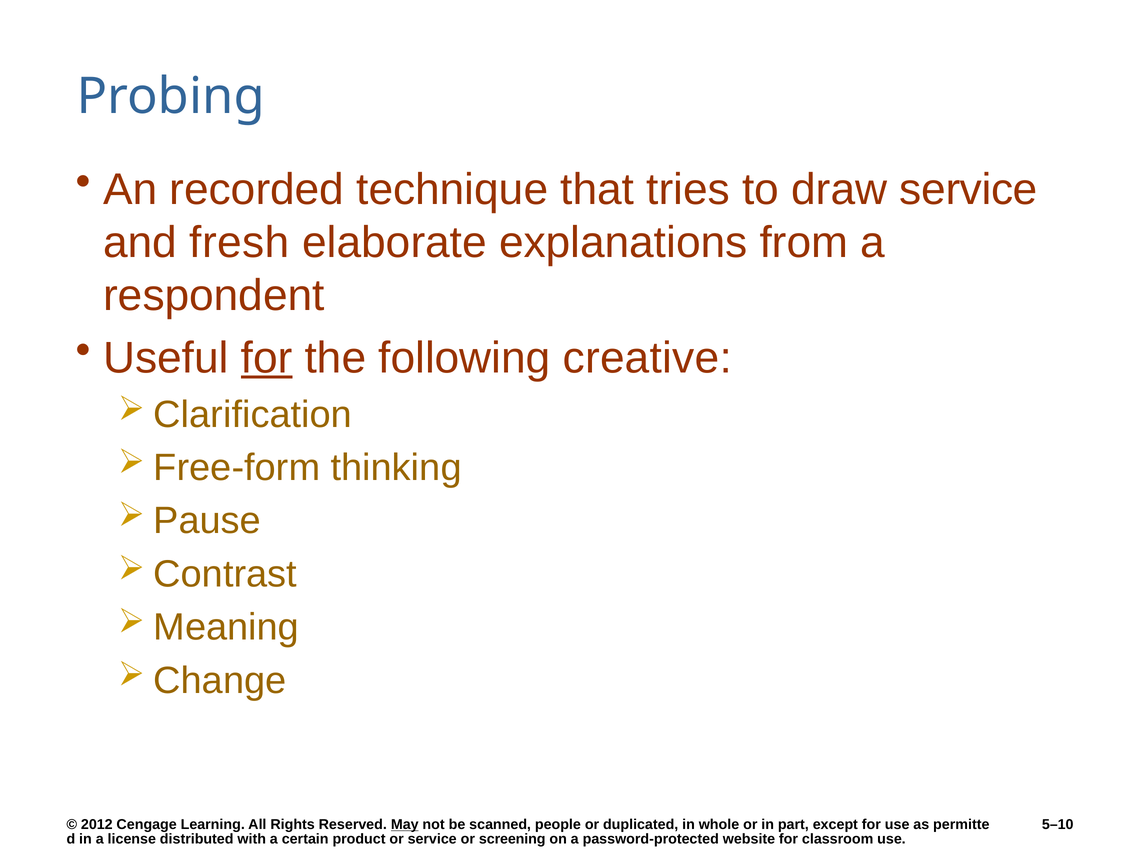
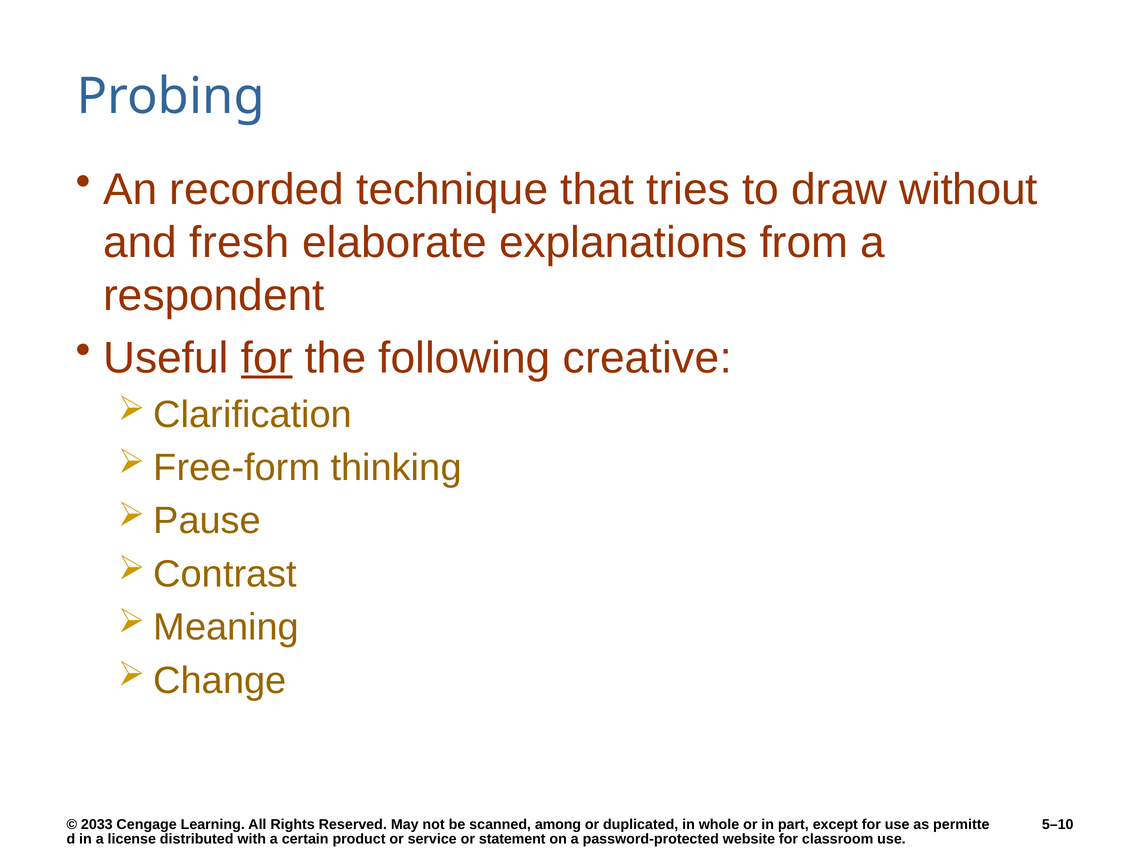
draw service: service -> without
2012: 2012 -> 2033
May underline: present -> none
people: people -> among
screening: screening -> statement
